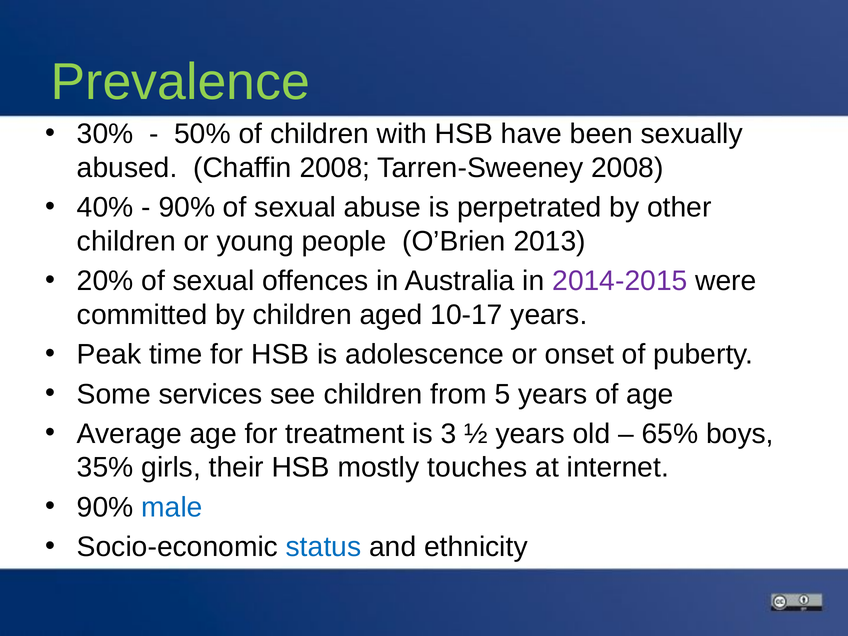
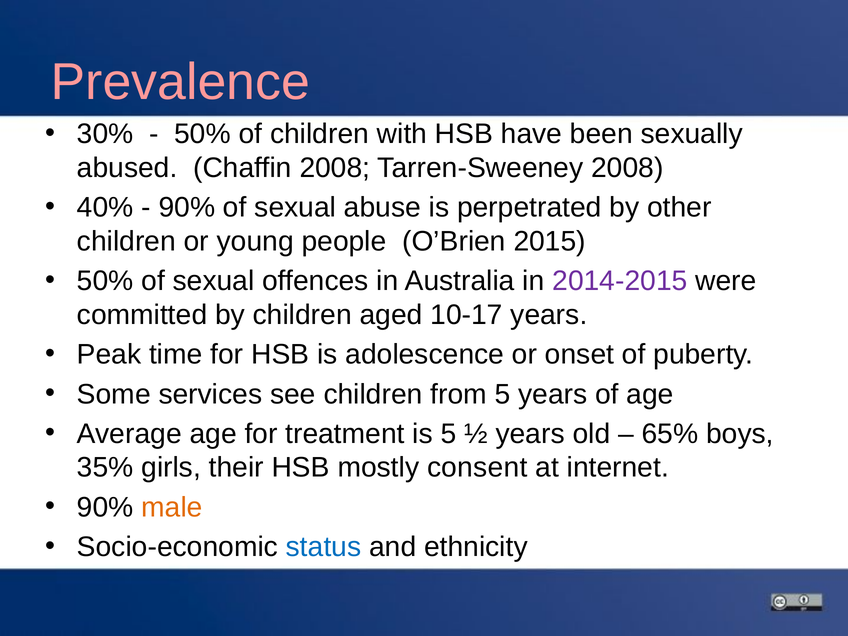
Prevalence colour: light green -> pink
2013: 2013 -> 2015
20% at (105, 281): 20% -> 50%
is 3: 3 -> 5
touches: touches -> consent
male colour: blue -> orange
